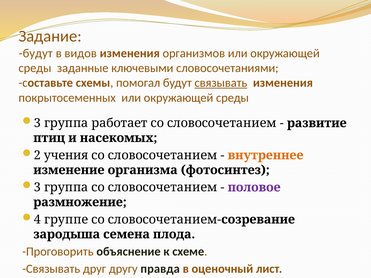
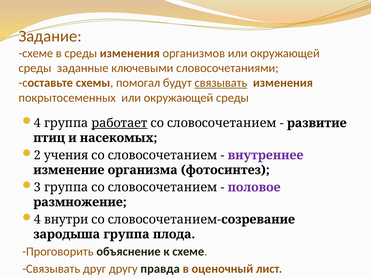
будут at (36, 53): будут -> схеме
в видов: видов -> среды
3 at (37, 123): 3 -> 4
работает underline: none -> present
внутреннее colour: orange -> purple
группе: группе -> внутри
зародыша семена: семена -> группа
